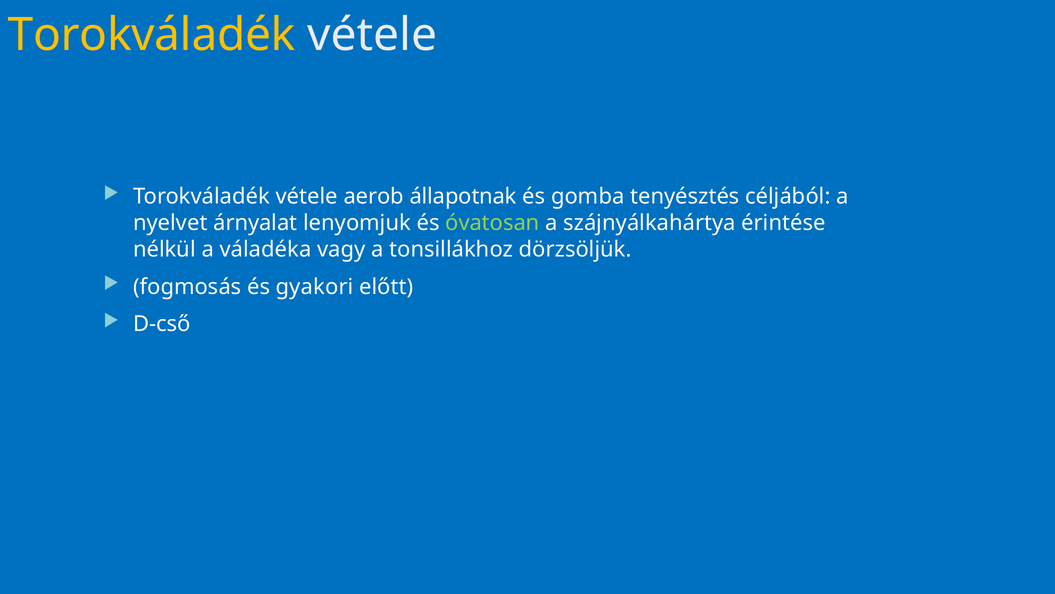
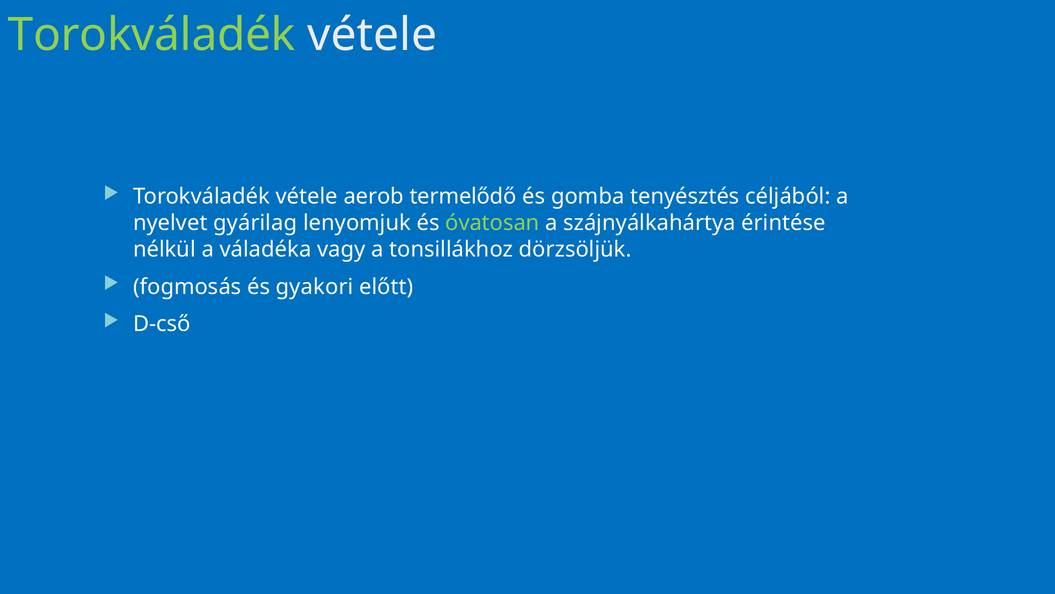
Torokváladék at (152, 35) colour: yellow -> light green
állapotnak: állapotnak -> termelődő
árnyalat: árnyalat -> gyárilag
